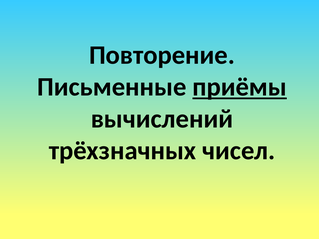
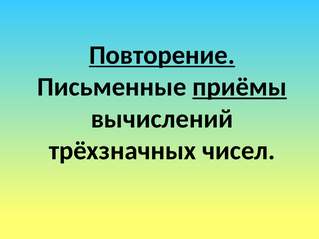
Повторение underline: none -> present
